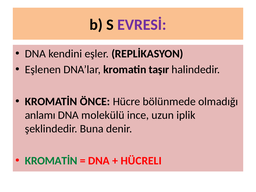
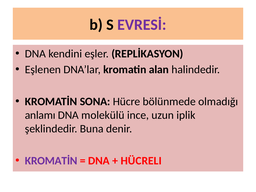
taşır: taşır -> alan
ÖNCE: ÖNCE -> SONA
KROMATİN at (51, 161) colour: green -> purple
